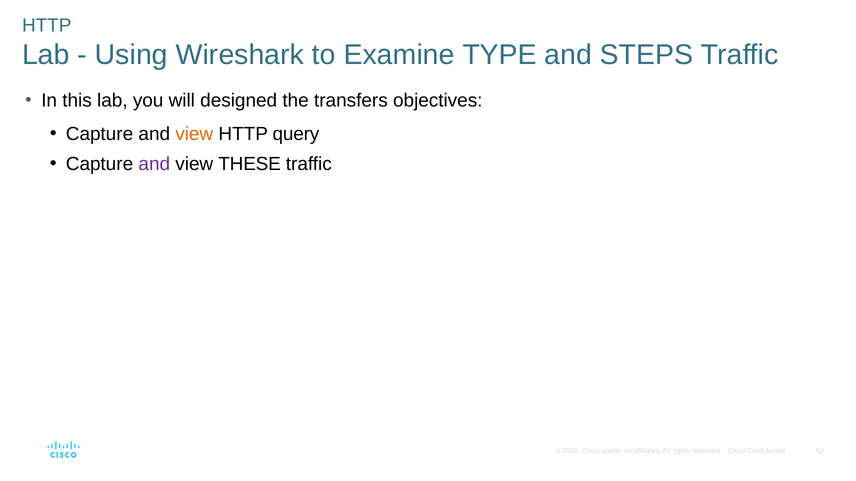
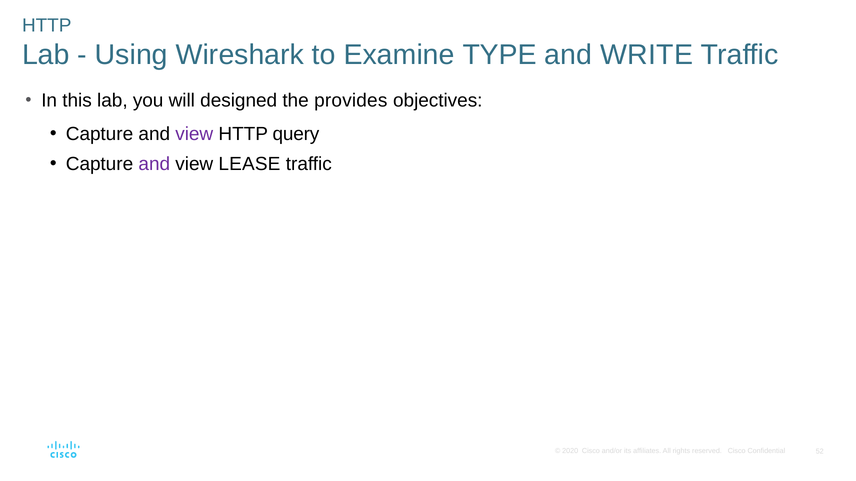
STEPS: STEPS -> WRITE
transfers: transfers -> provides
view at (194, 134) colour: orange -> purple
THESE: THESE -> LEASE
